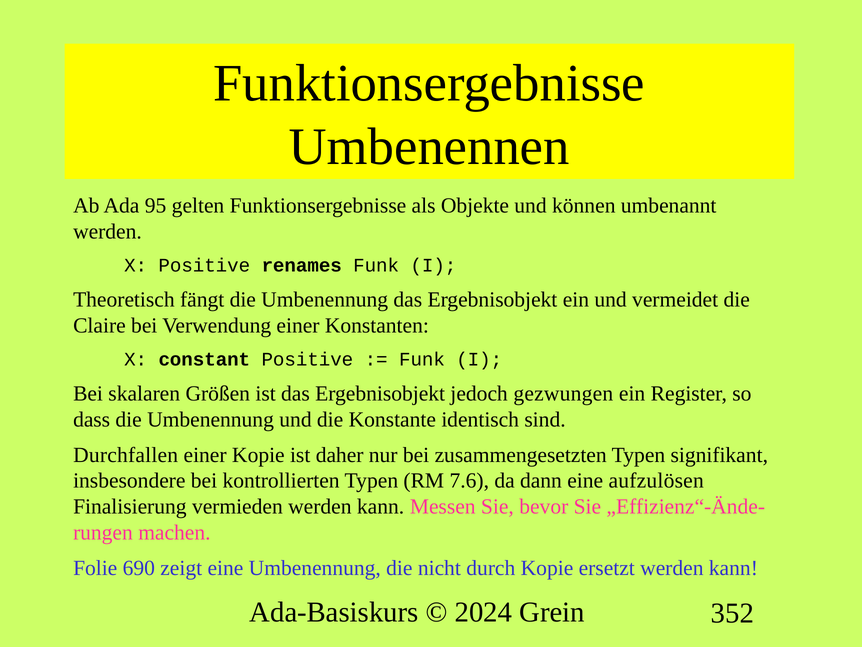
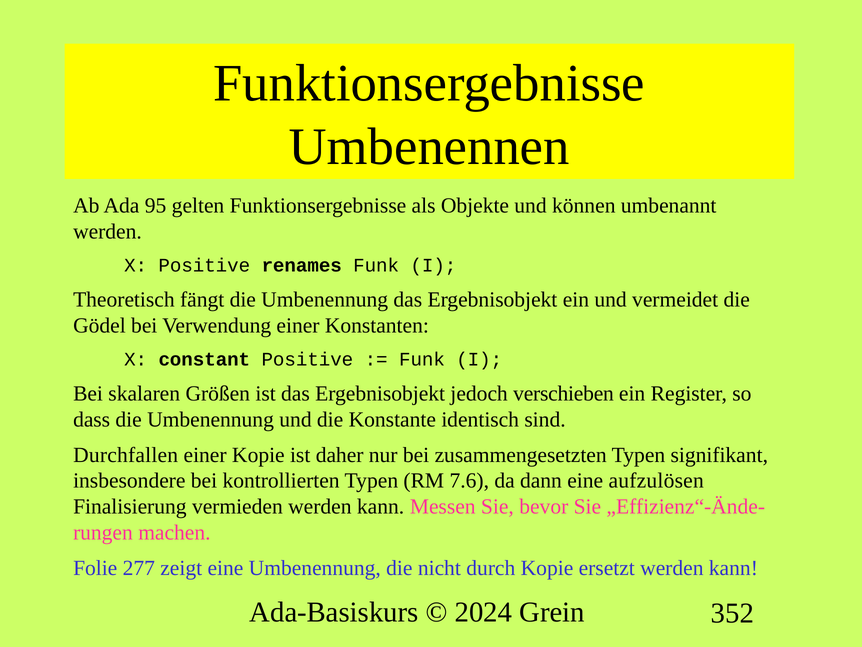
Claire: Claire -> Gödel
gezwungen: gezwungen -> verschieben
690: 690 -> 277
